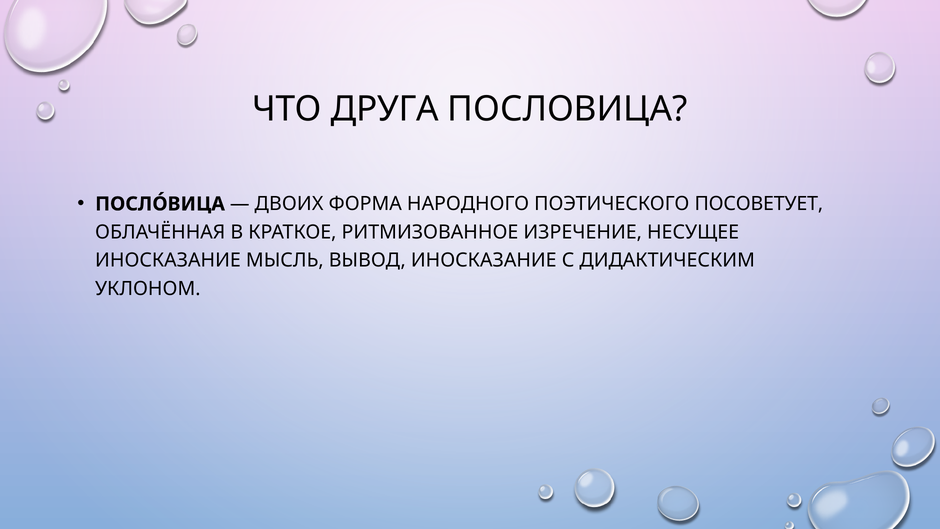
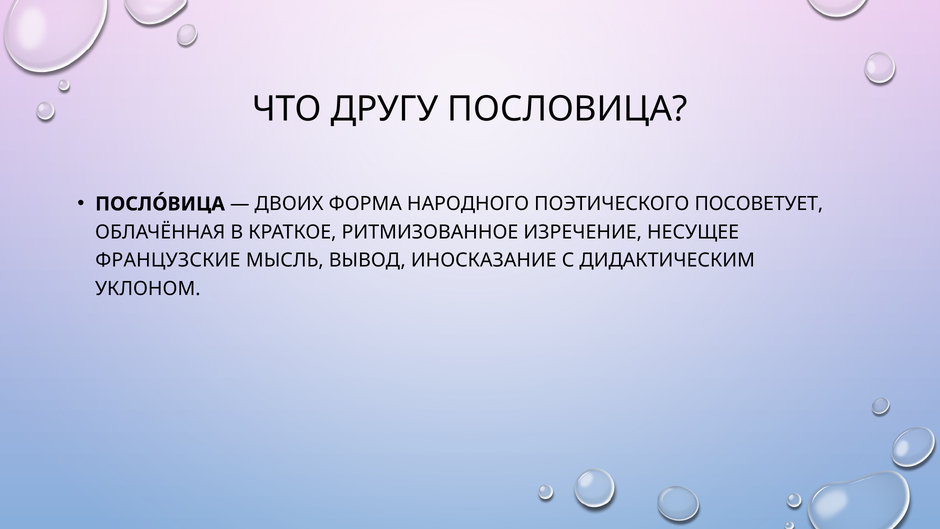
ДРУГА: ДРУГА -> ДРУГУ
ИНОСКАЗАНИЕ at (168, 260): ИНОСКАЗАНИЕ -> ФРАНЦУЗСКИЕ
